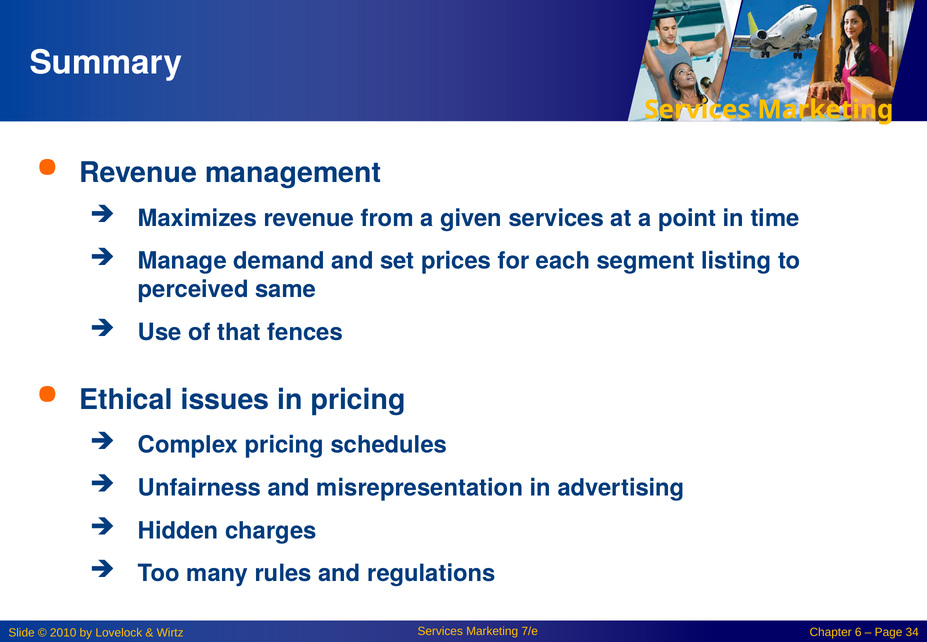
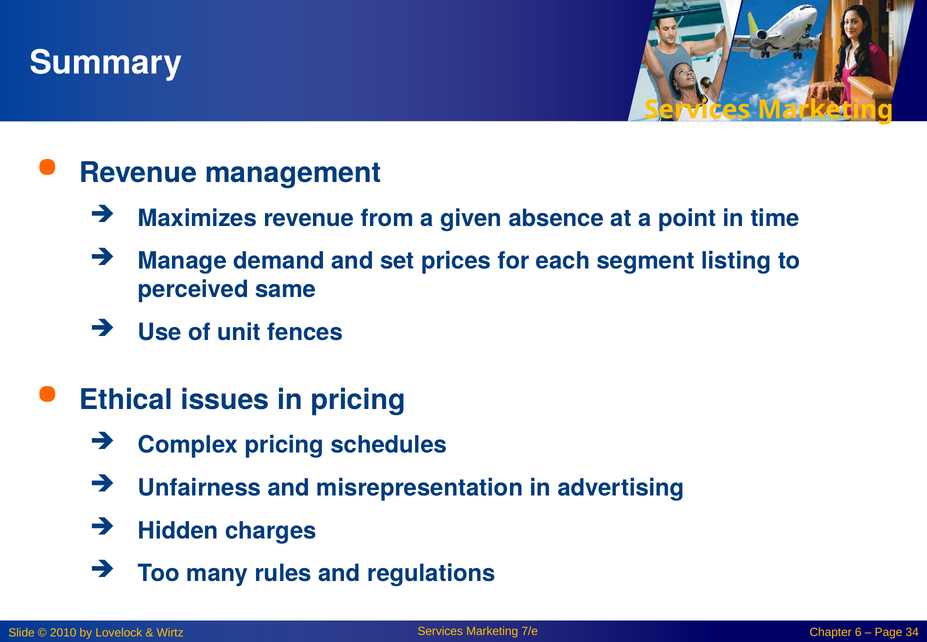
given services: services -> absence
that: that -> unit
